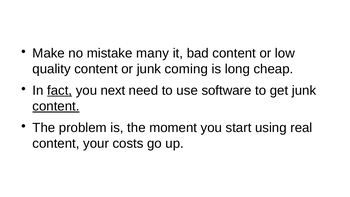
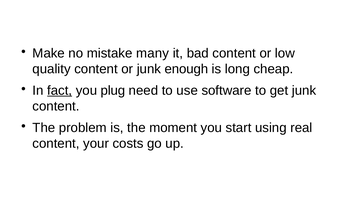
coming: coming -> enough
next: next -> plug
content at (56, 106) underline: present -> none
